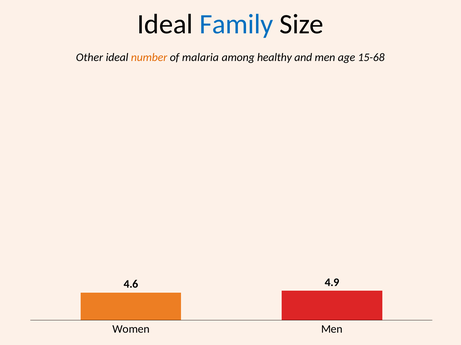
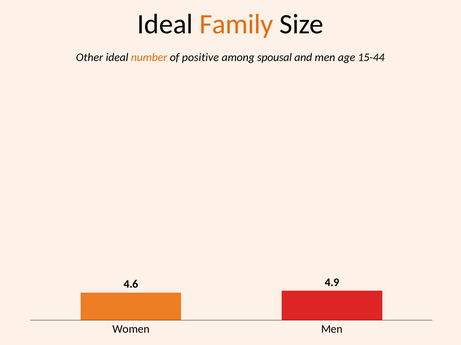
Family colour: blue -> orange
malaria: malaria -> positive
healthy: healthy -> spousal
15-68: 15-68 -> 15-44
